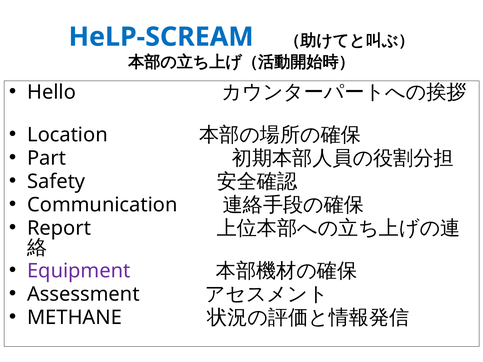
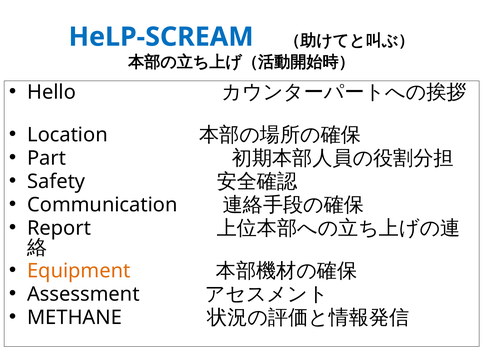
Equipment colour: purple -> orange
